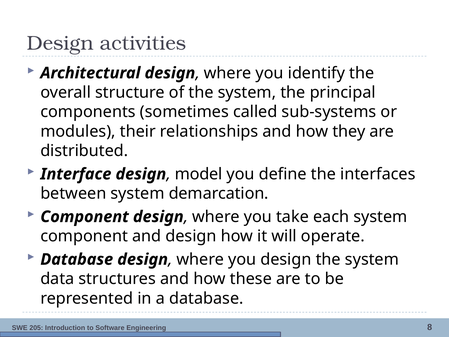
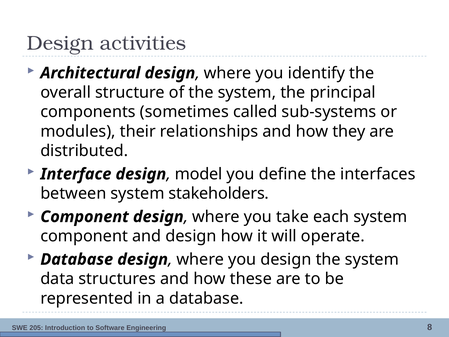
demarcation: demarcation -> stakeholders
